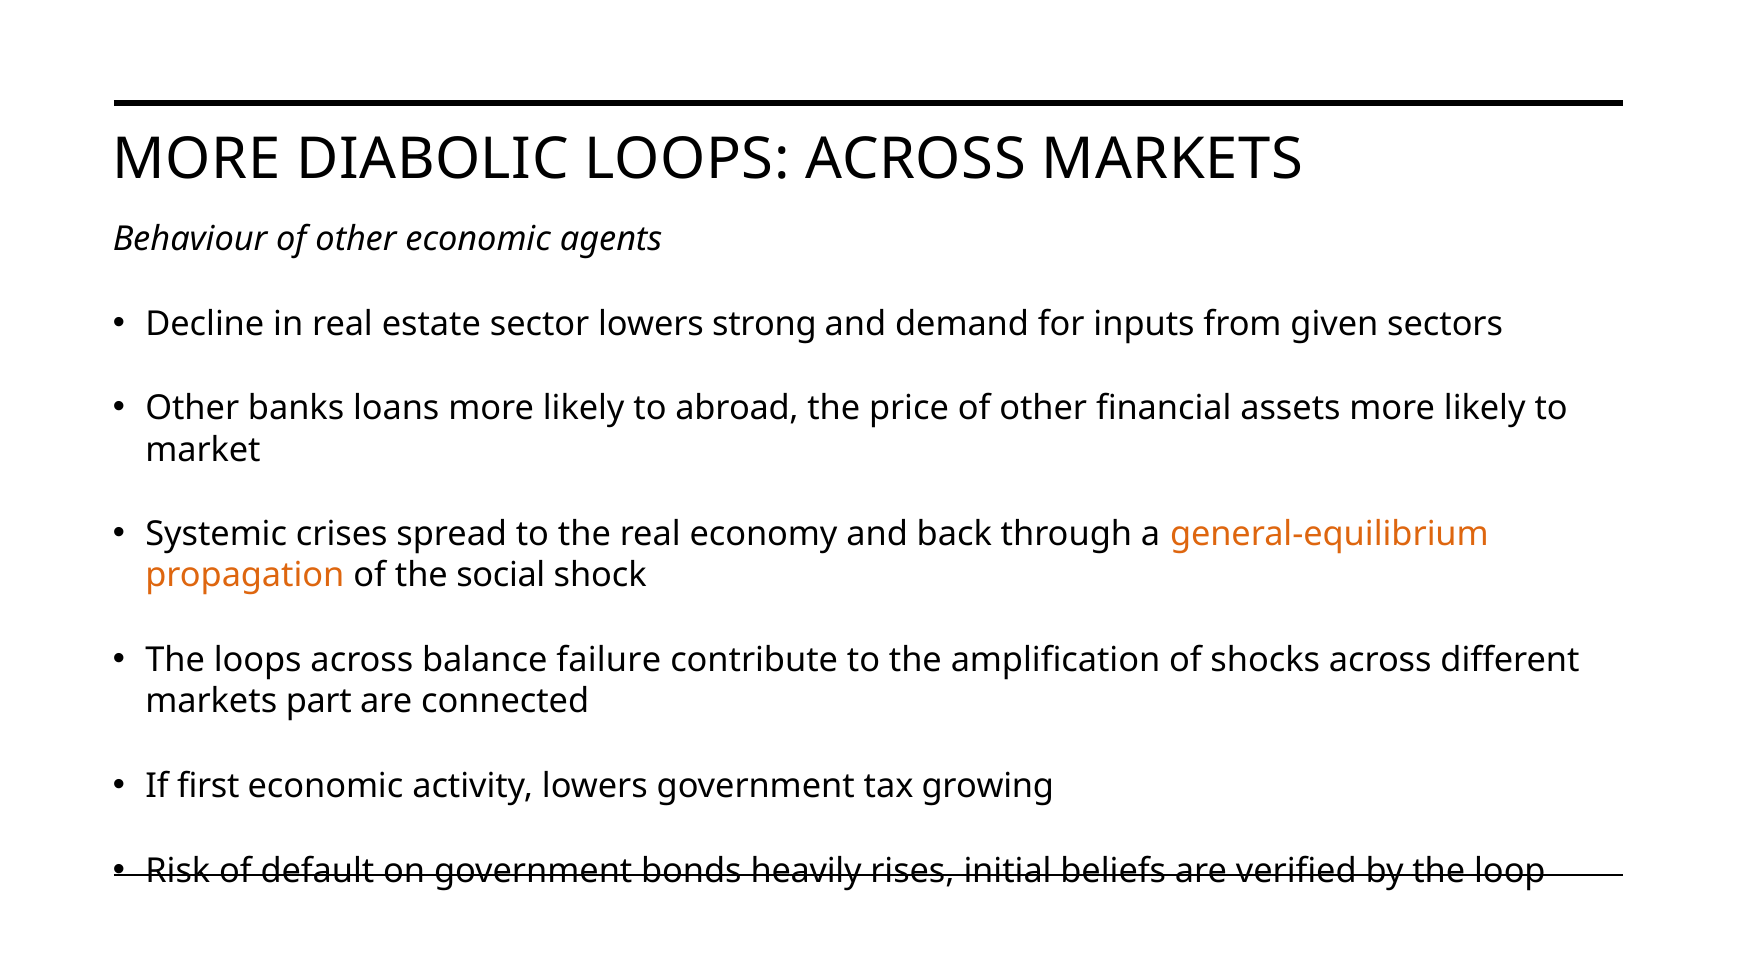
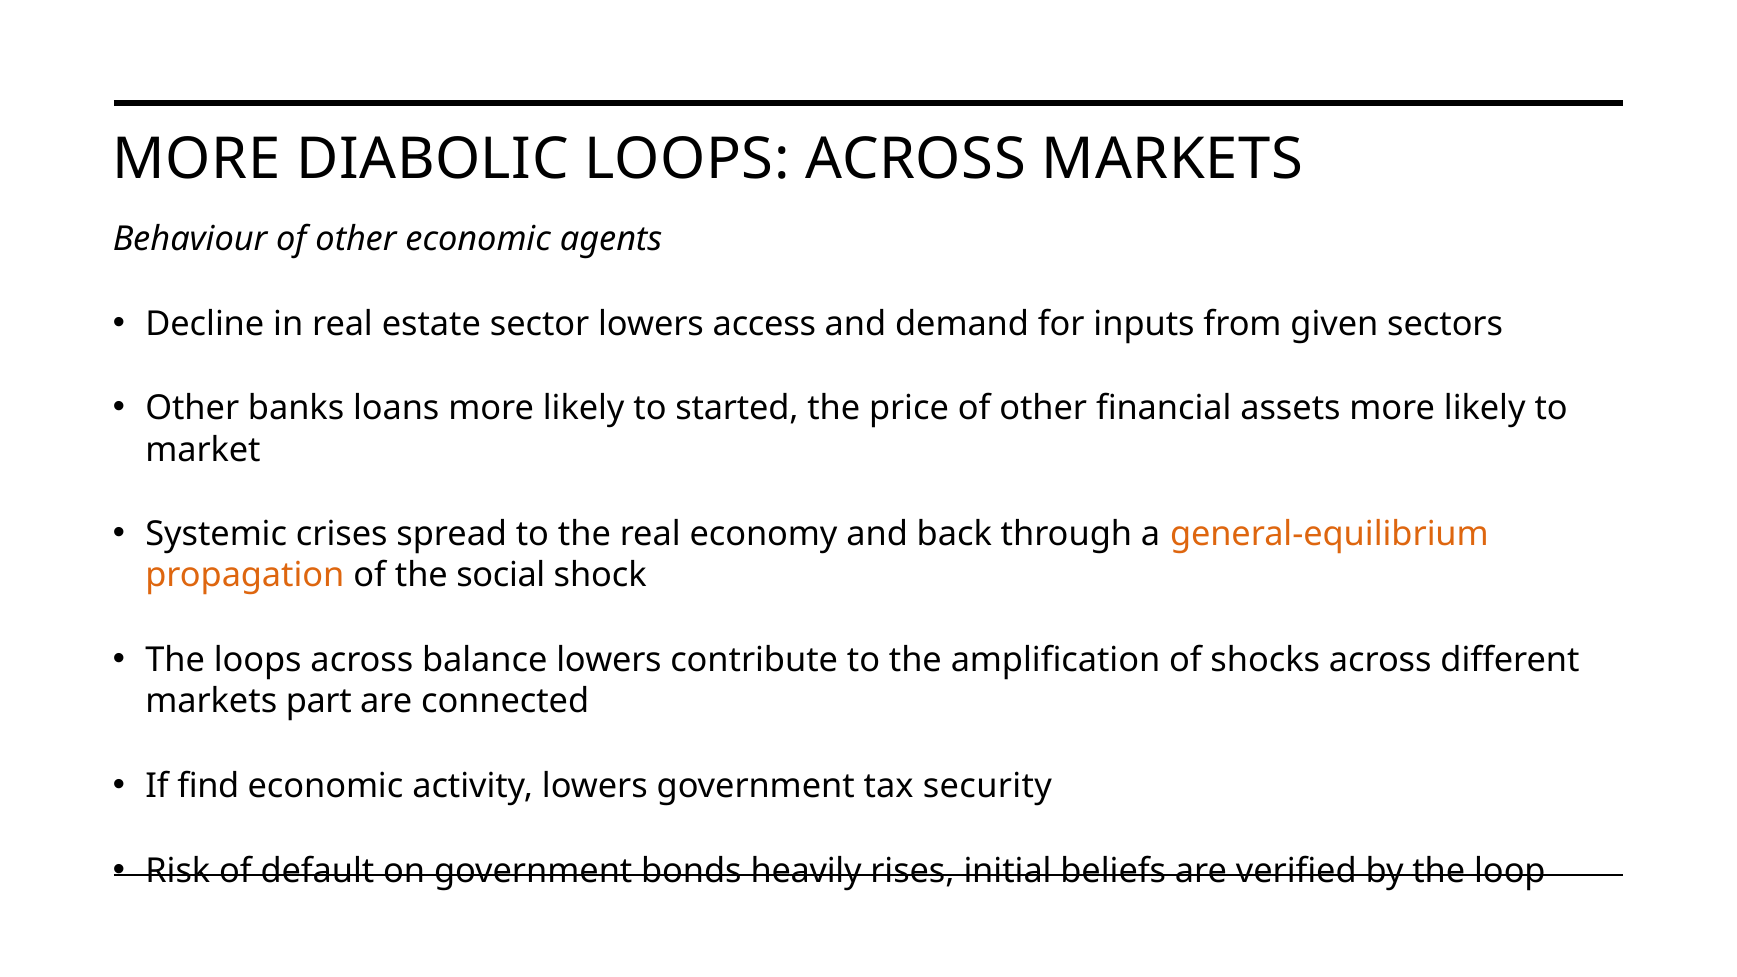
strong: strong -> access
abroad: abroad -> started
balance failure: failure -> lowers
first: first -> find
growing: growing -> security
